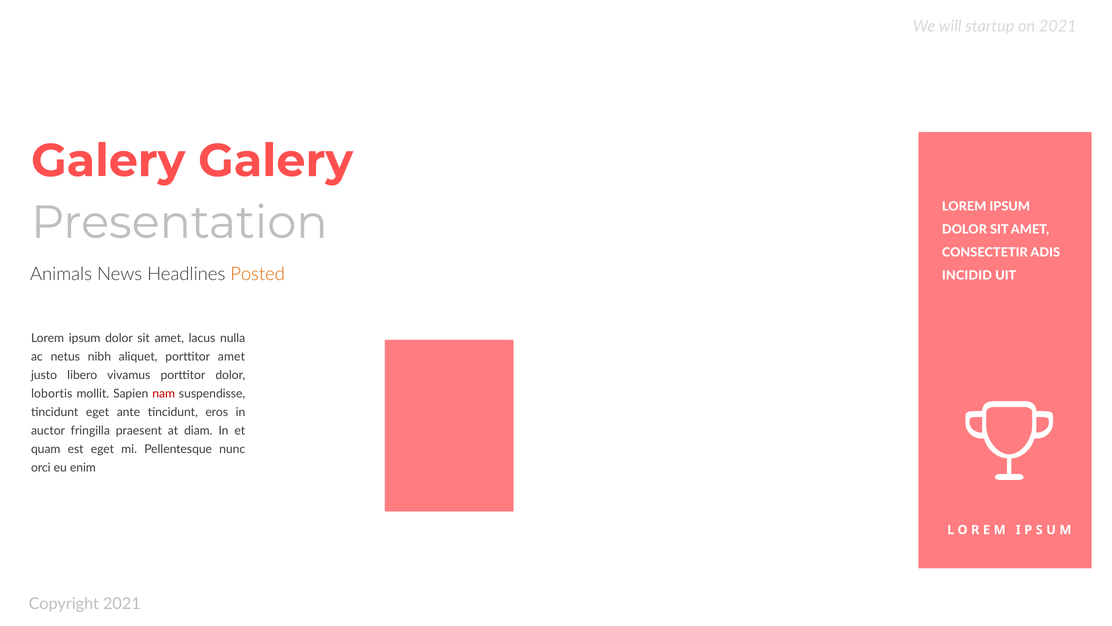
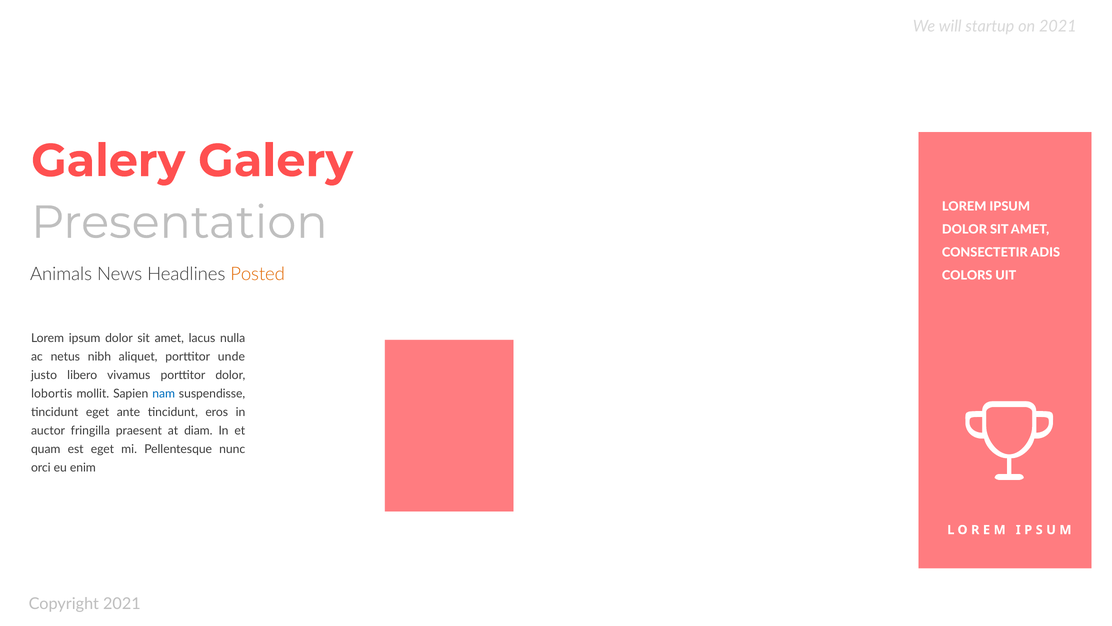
INCIDID: INCIDID -> COLORS
porttitor amet: amet -> unde
nam colour: red -> blue
